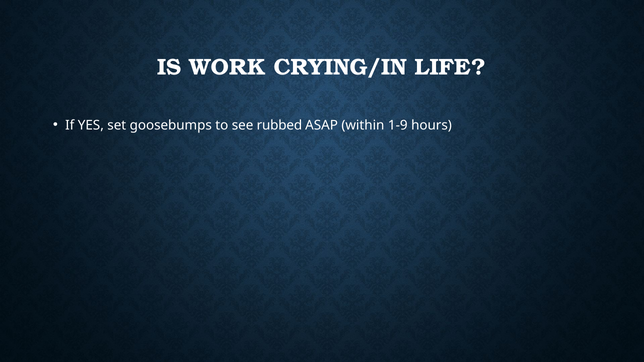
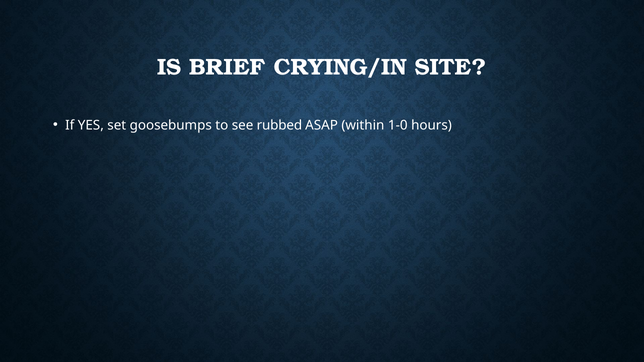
WORK: WORK -> BRIEF
LIFE: LIFE -> SITE
1-9: 1-9 -> 1-0
